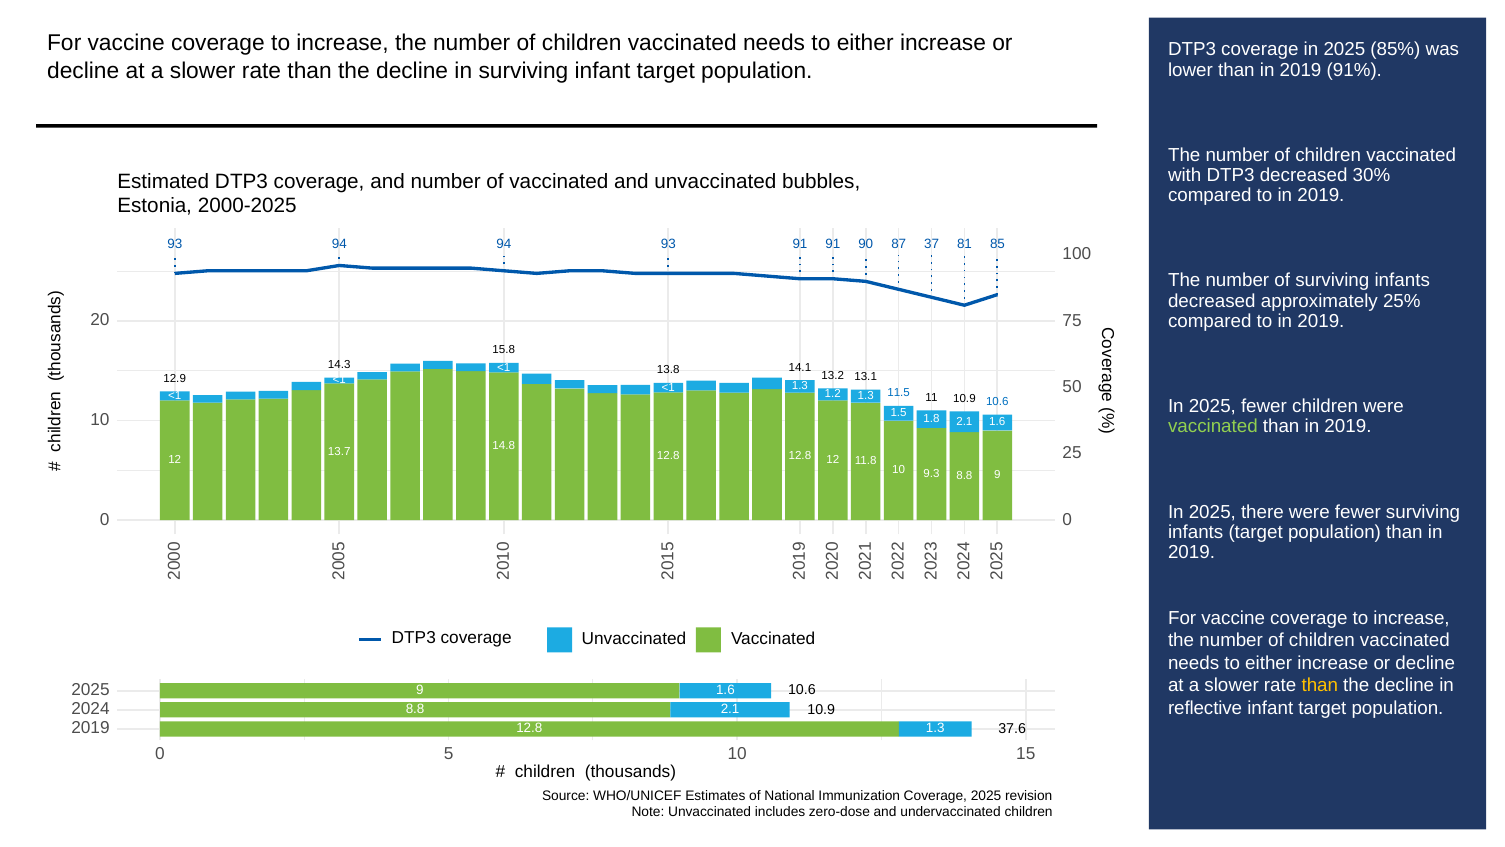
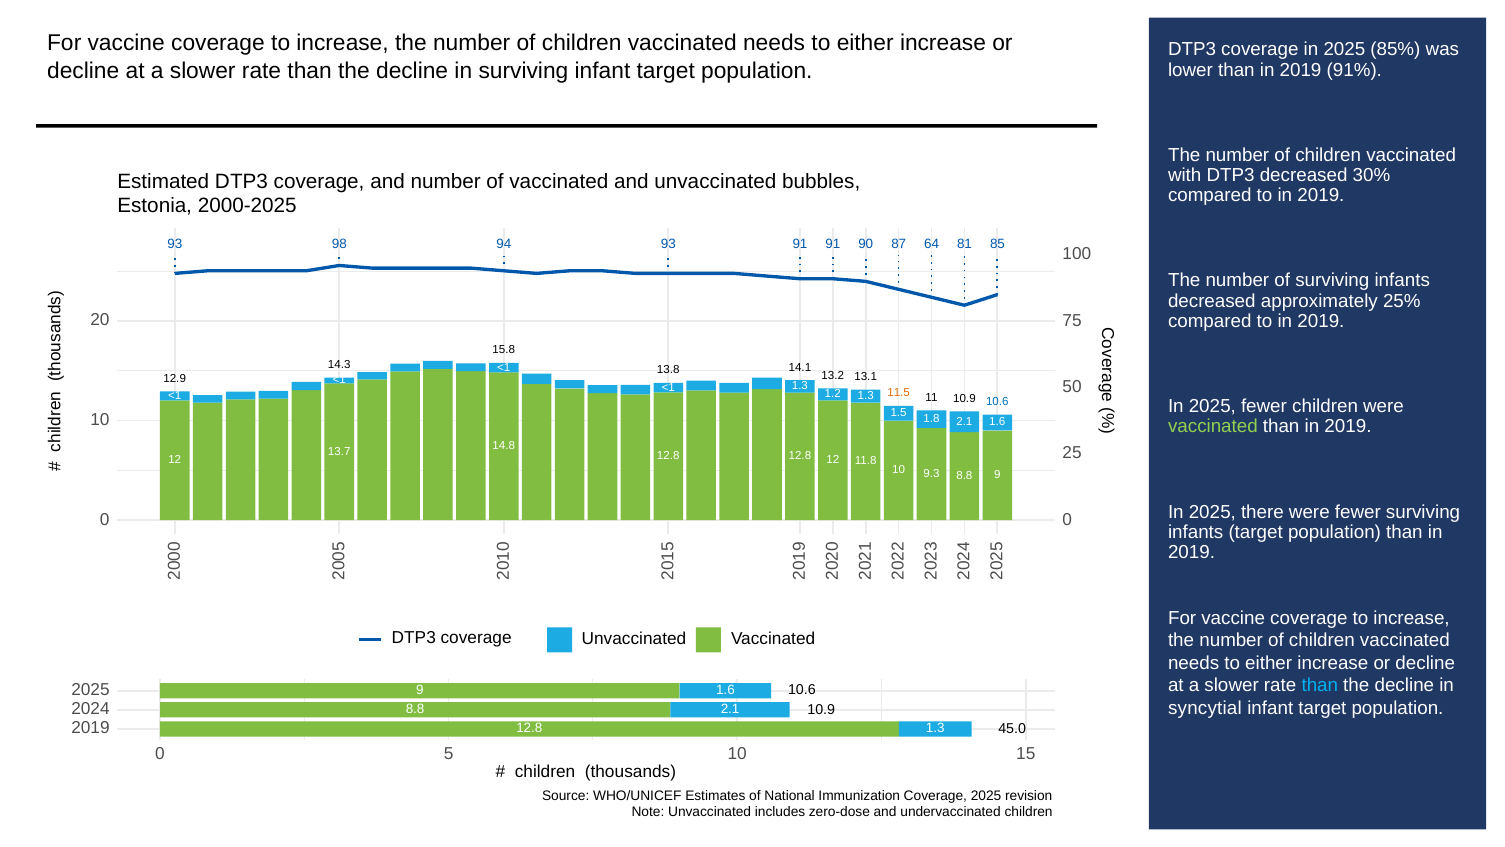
93 94: 94 -> 98
37: 37 -> 64
11.5 colour: blue -> orange
than at (1320, 685) colour: yellow -> light blue
reflective: reflective -> syncytial
37.6: 37.6 -> 45.0
